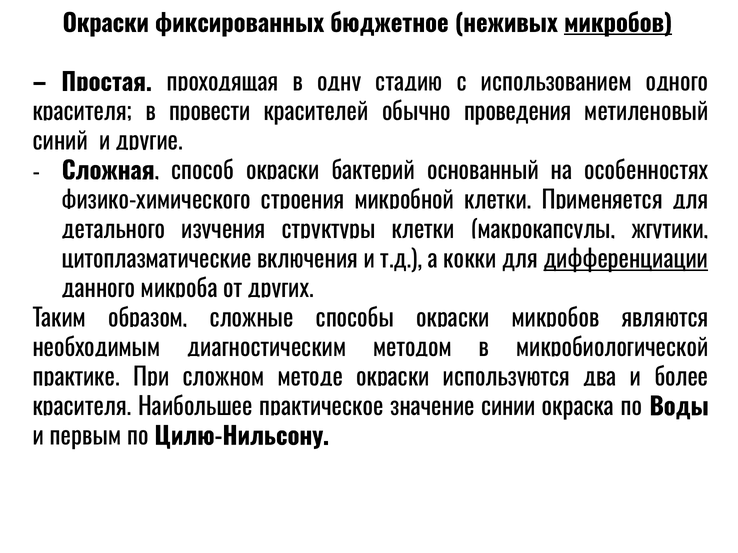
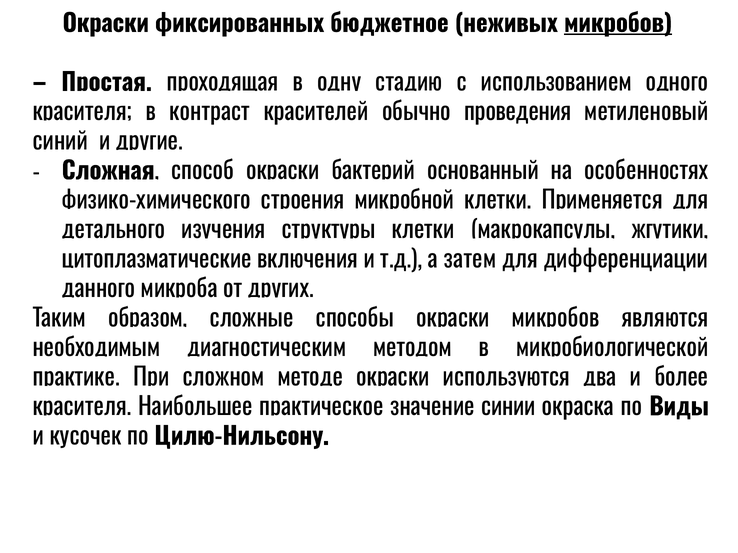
провести: провести -> контраст
кокки: кокки -> затем
дифференциации underline: present -> none
Воды: Воды -> Виды
первым: первым -> кусочек
